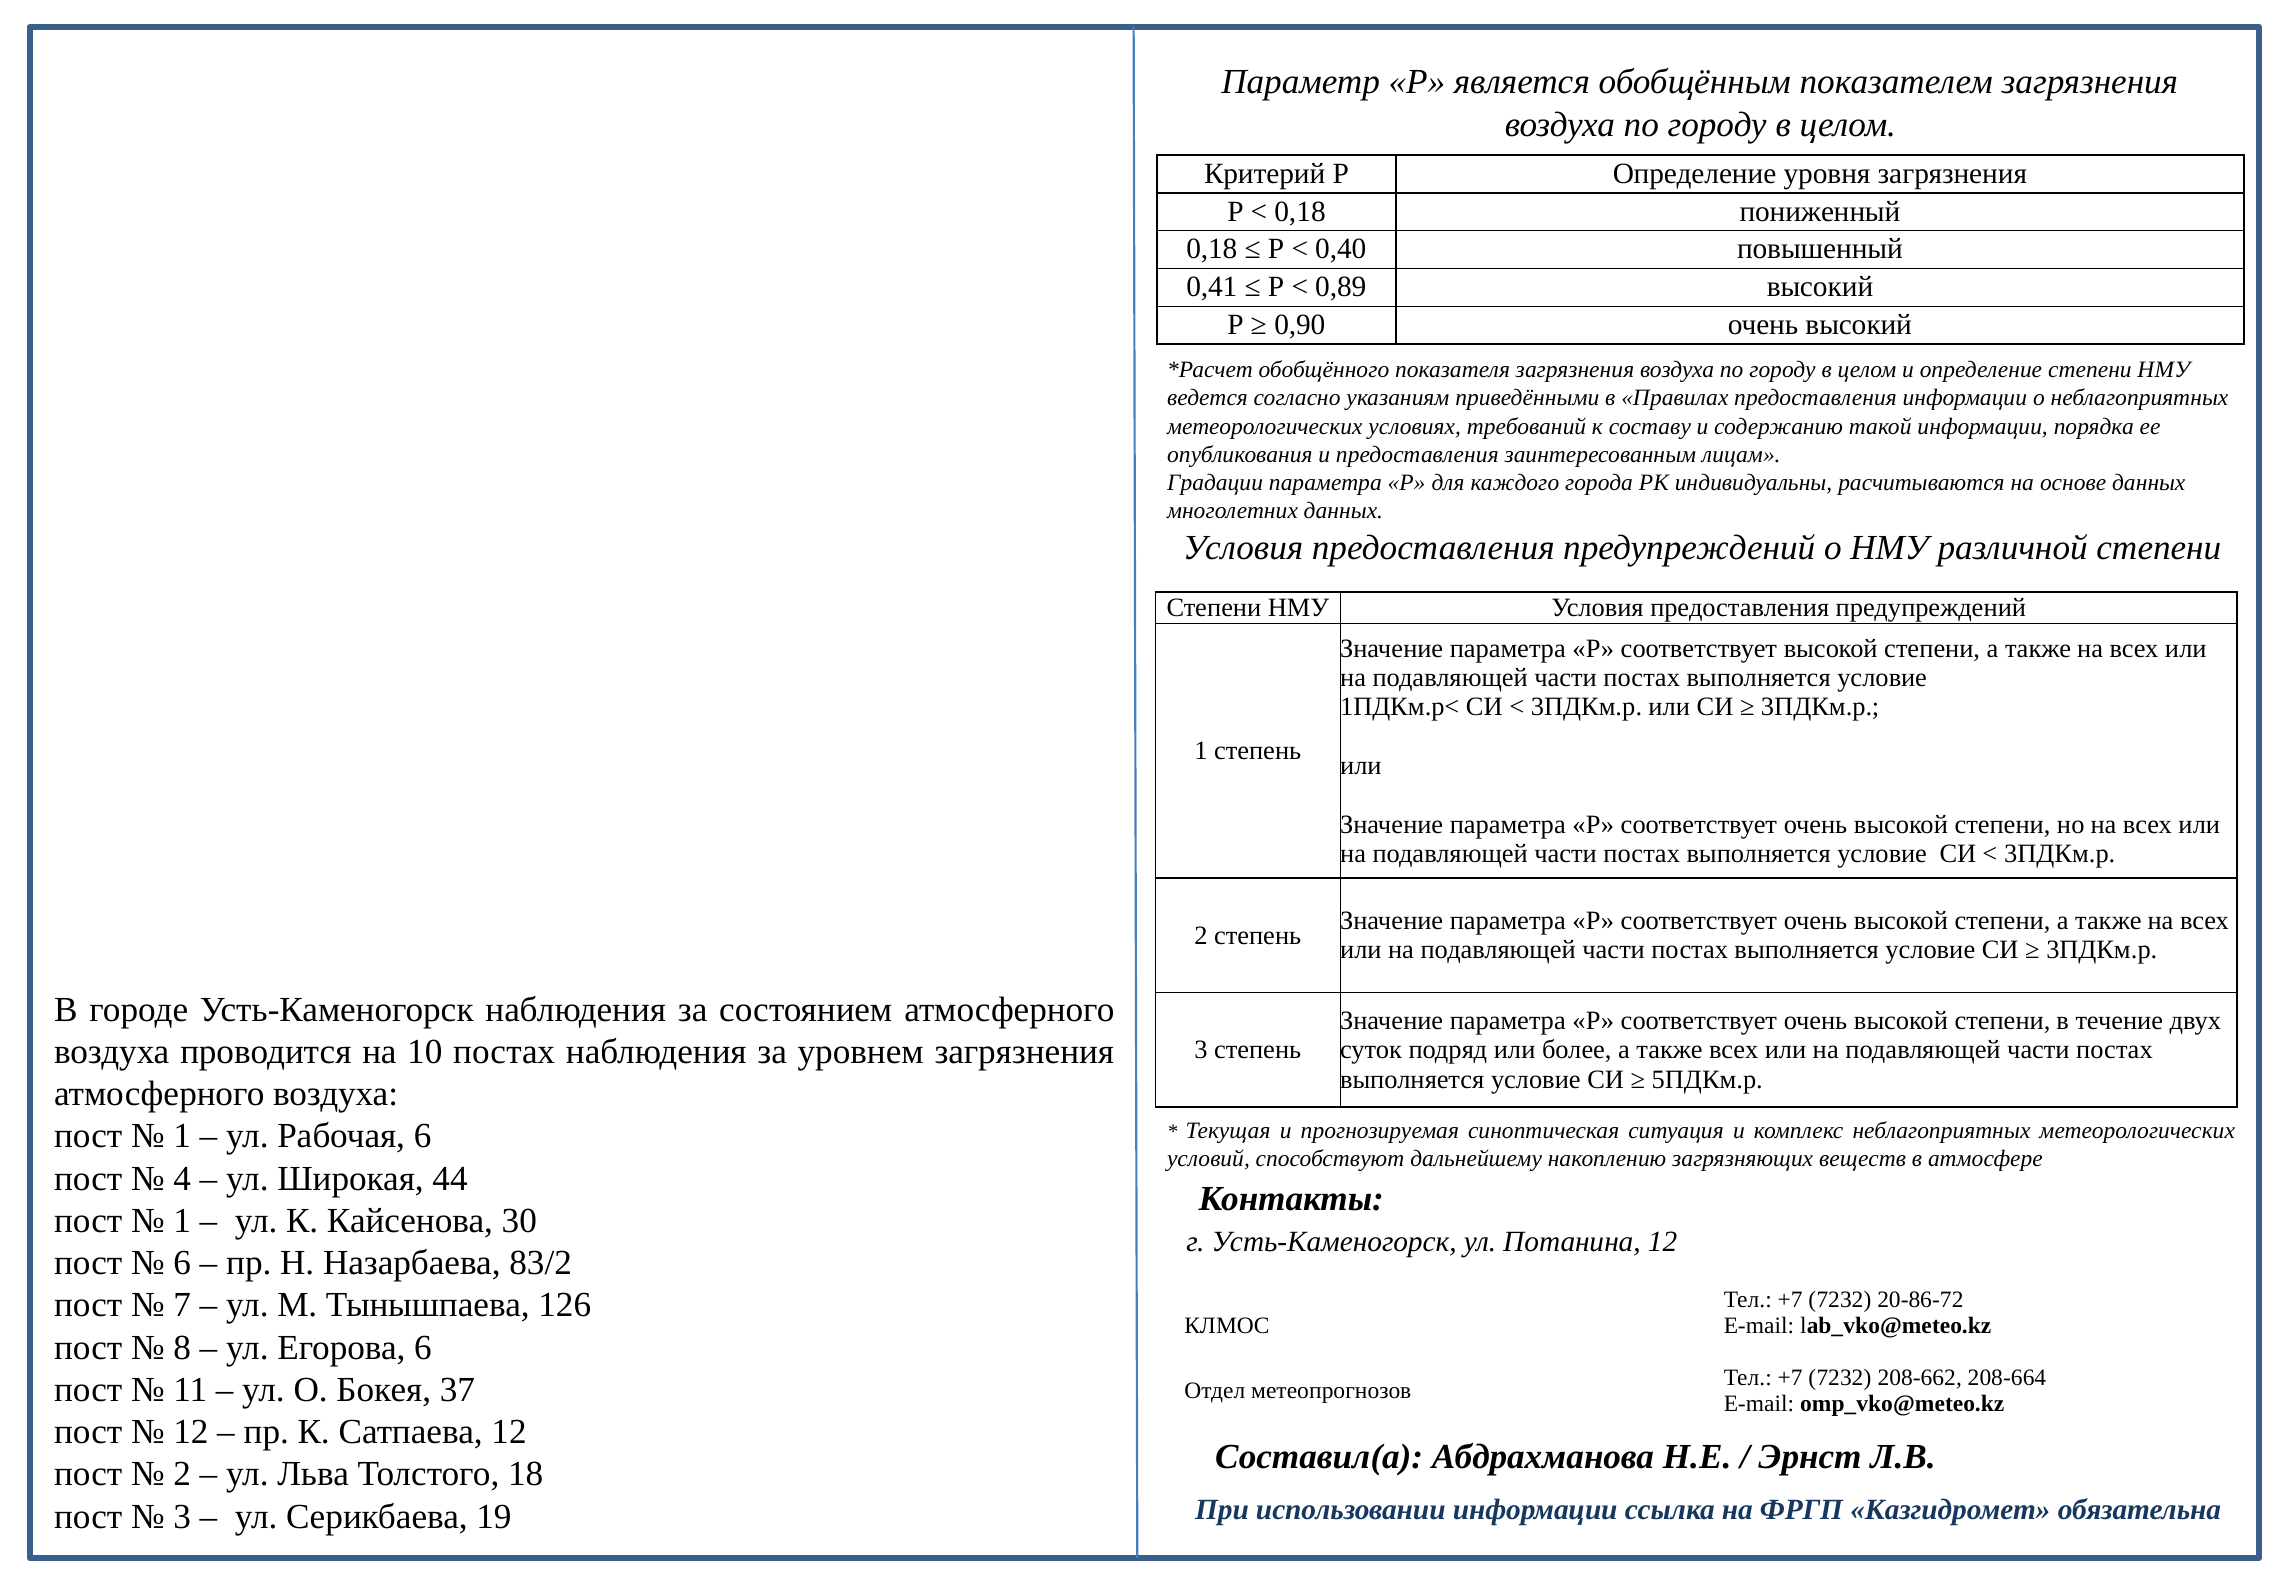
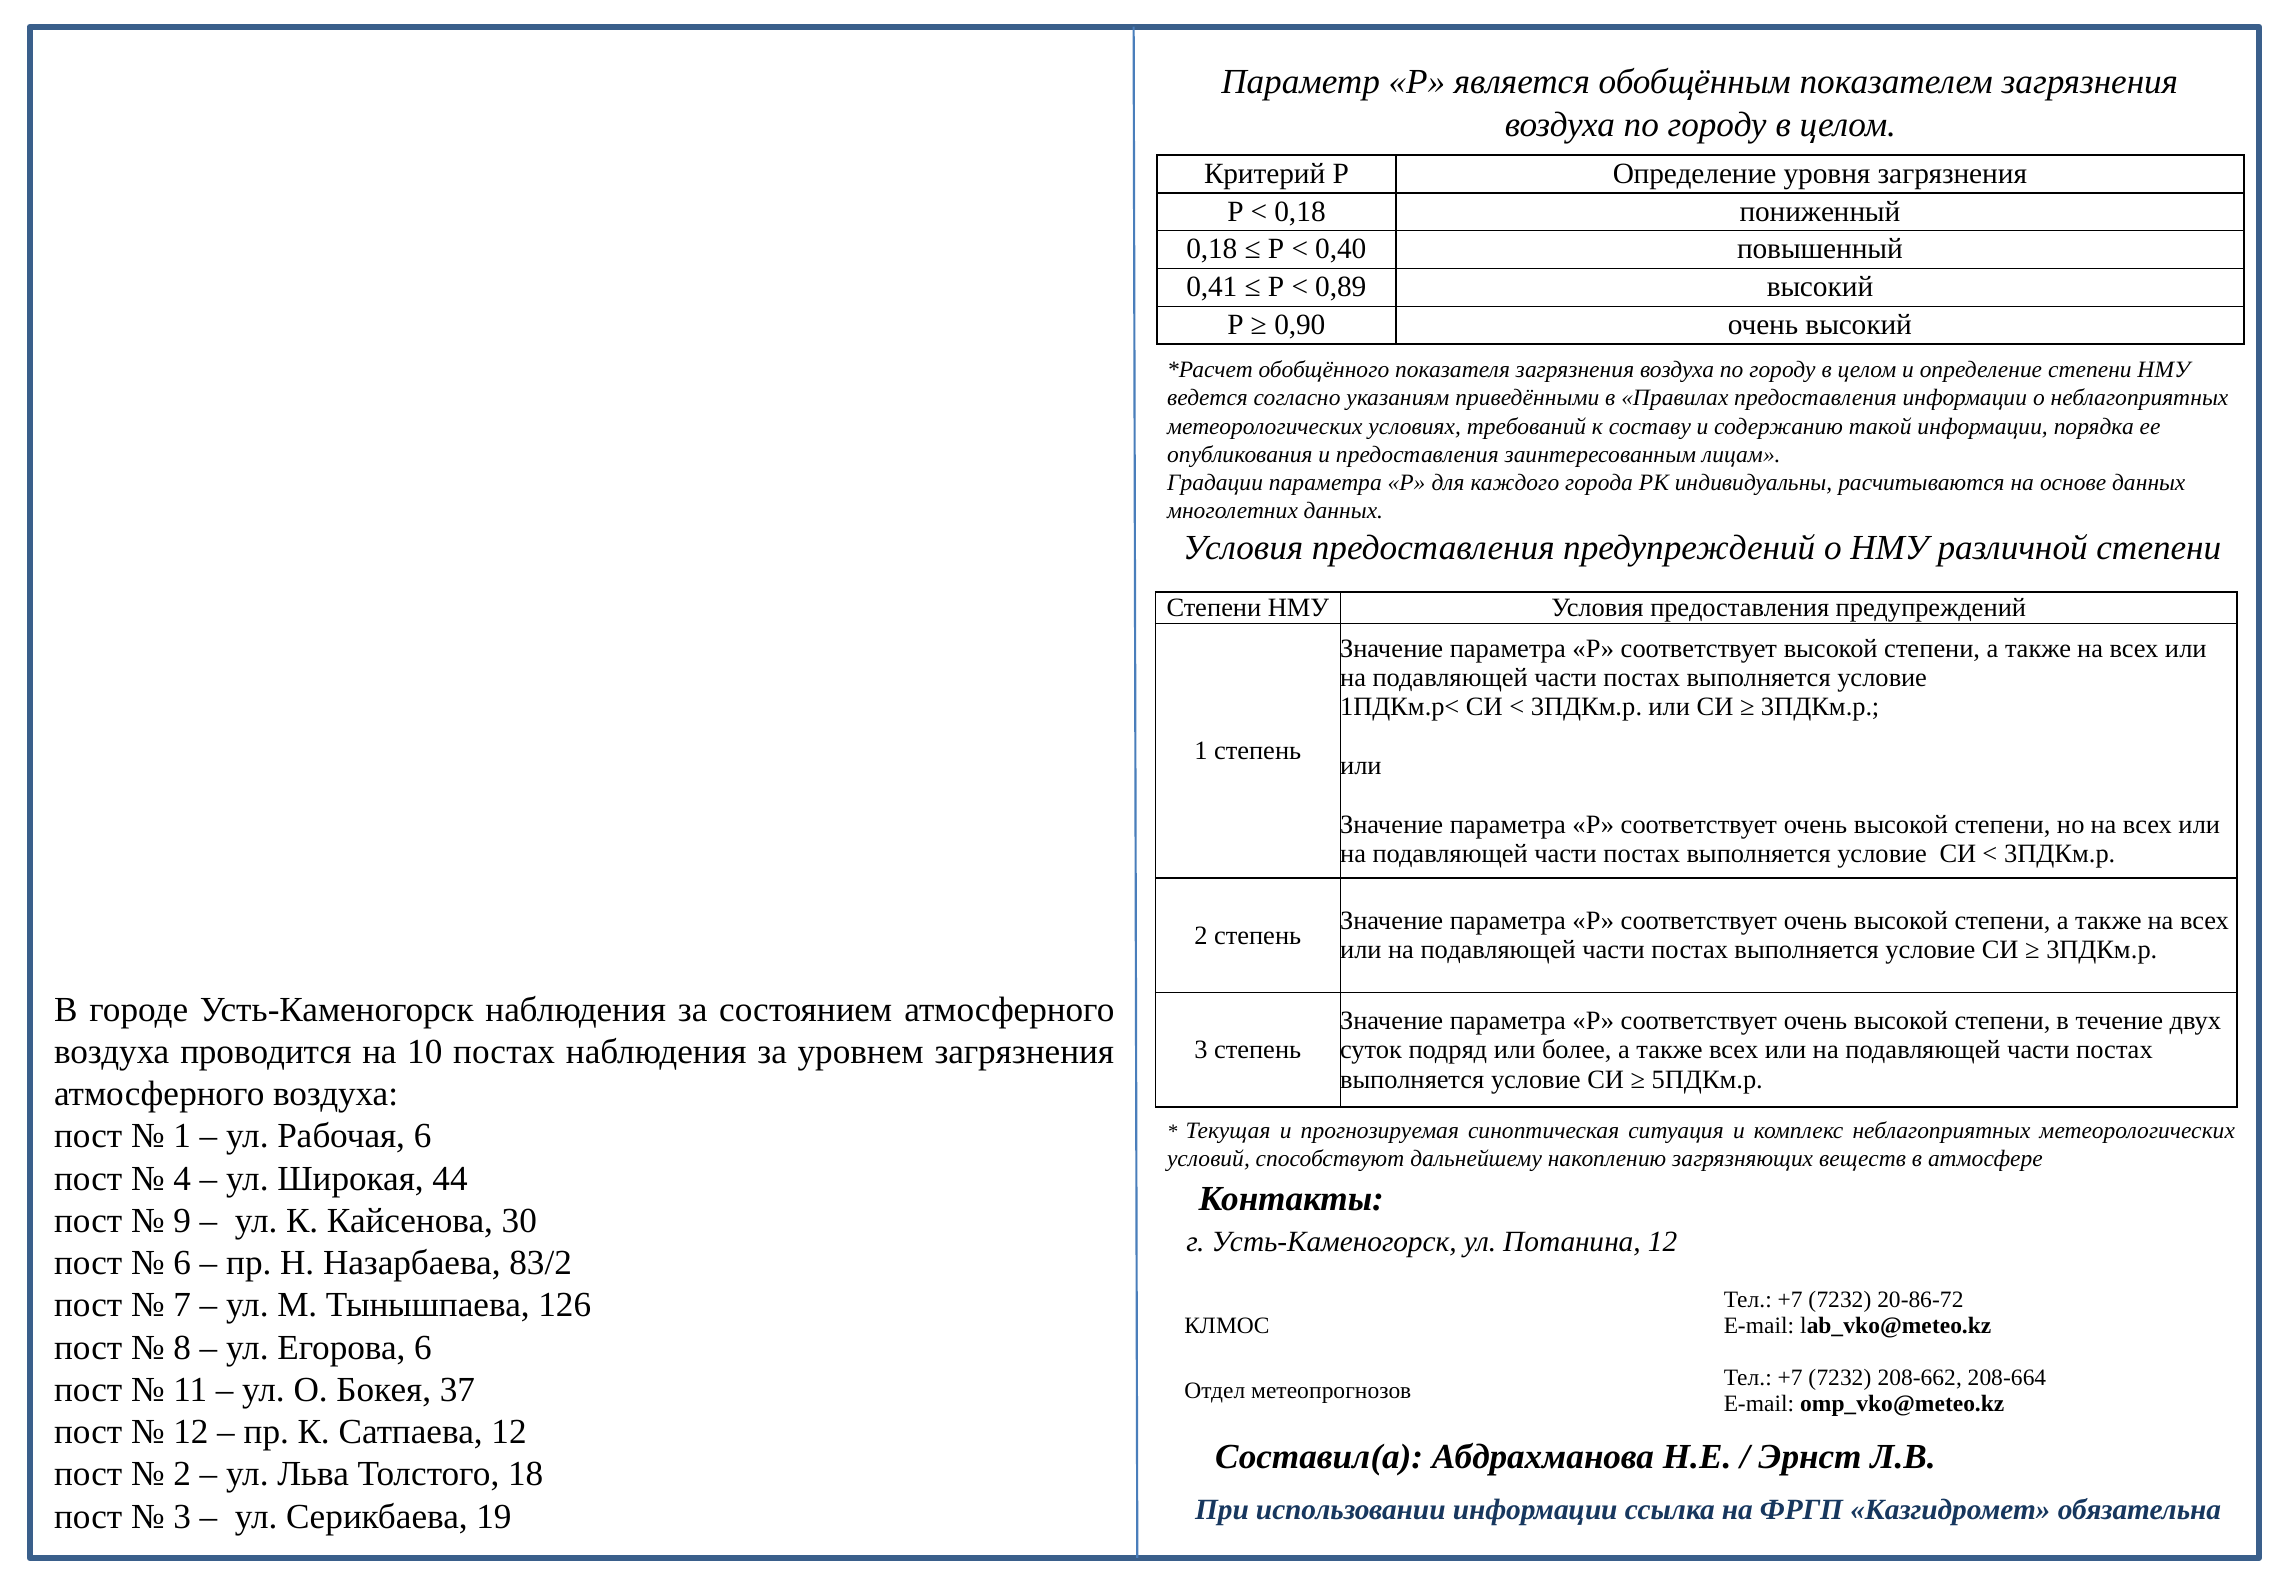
1 at (182, 1221): 1 -> 9
